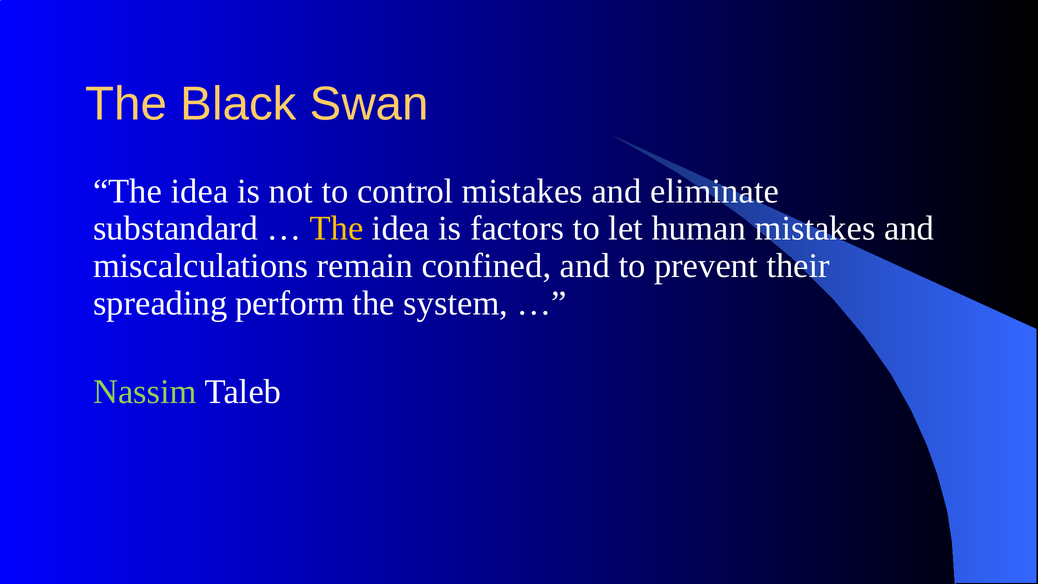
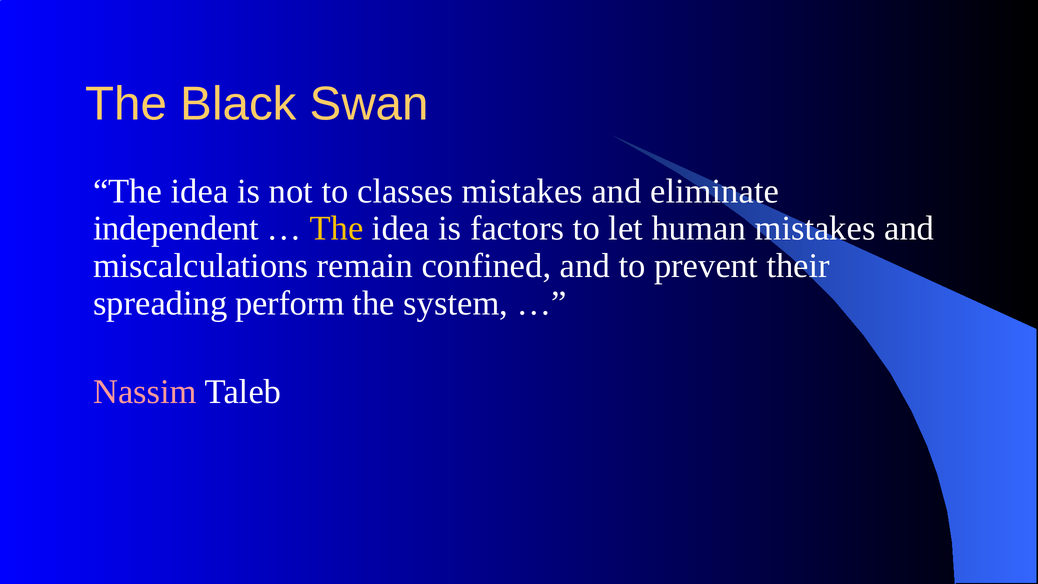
control: control -> classes
substandard: substandard -> independent
Nassim colour: light green -> pink
